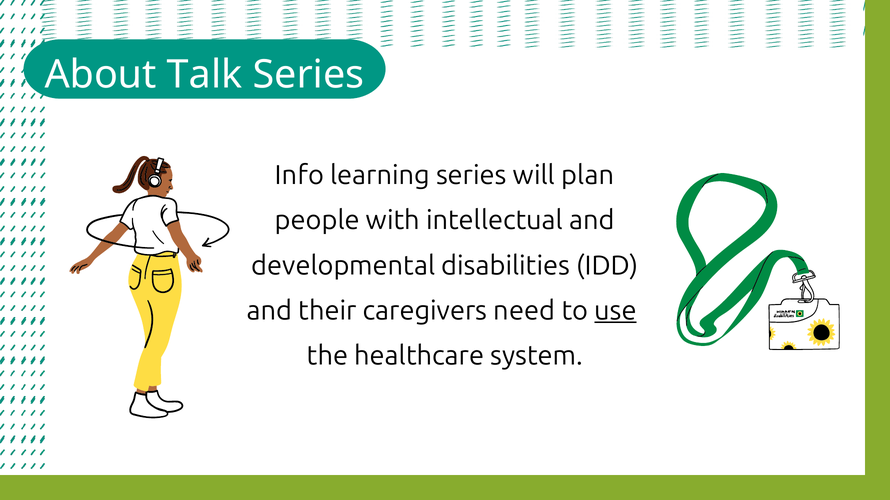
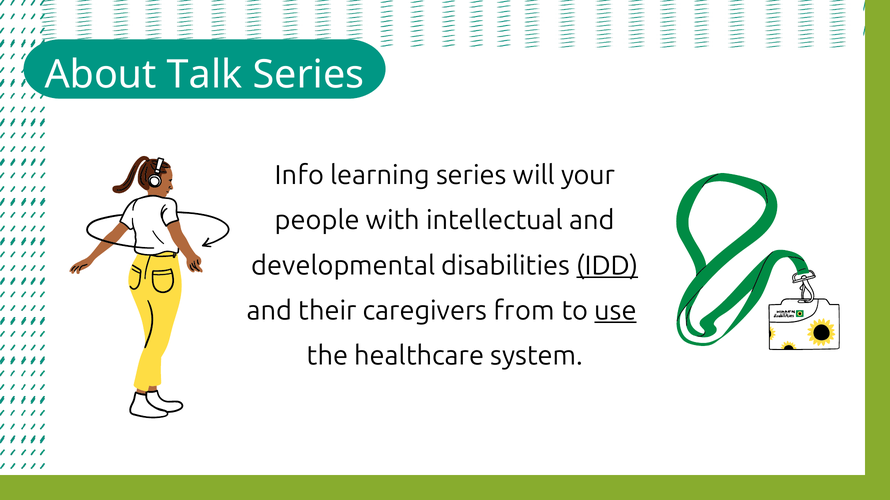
plan: plan -> your
IDD underline: none -> present
need: need -> from
